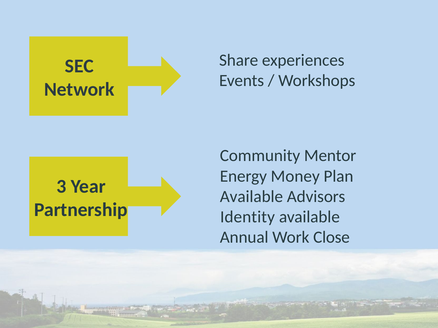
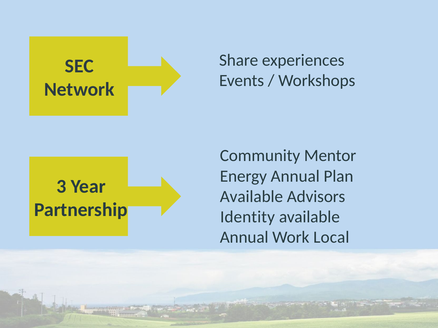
Energy Money: Money -> Annual
Close: Close -> Local
